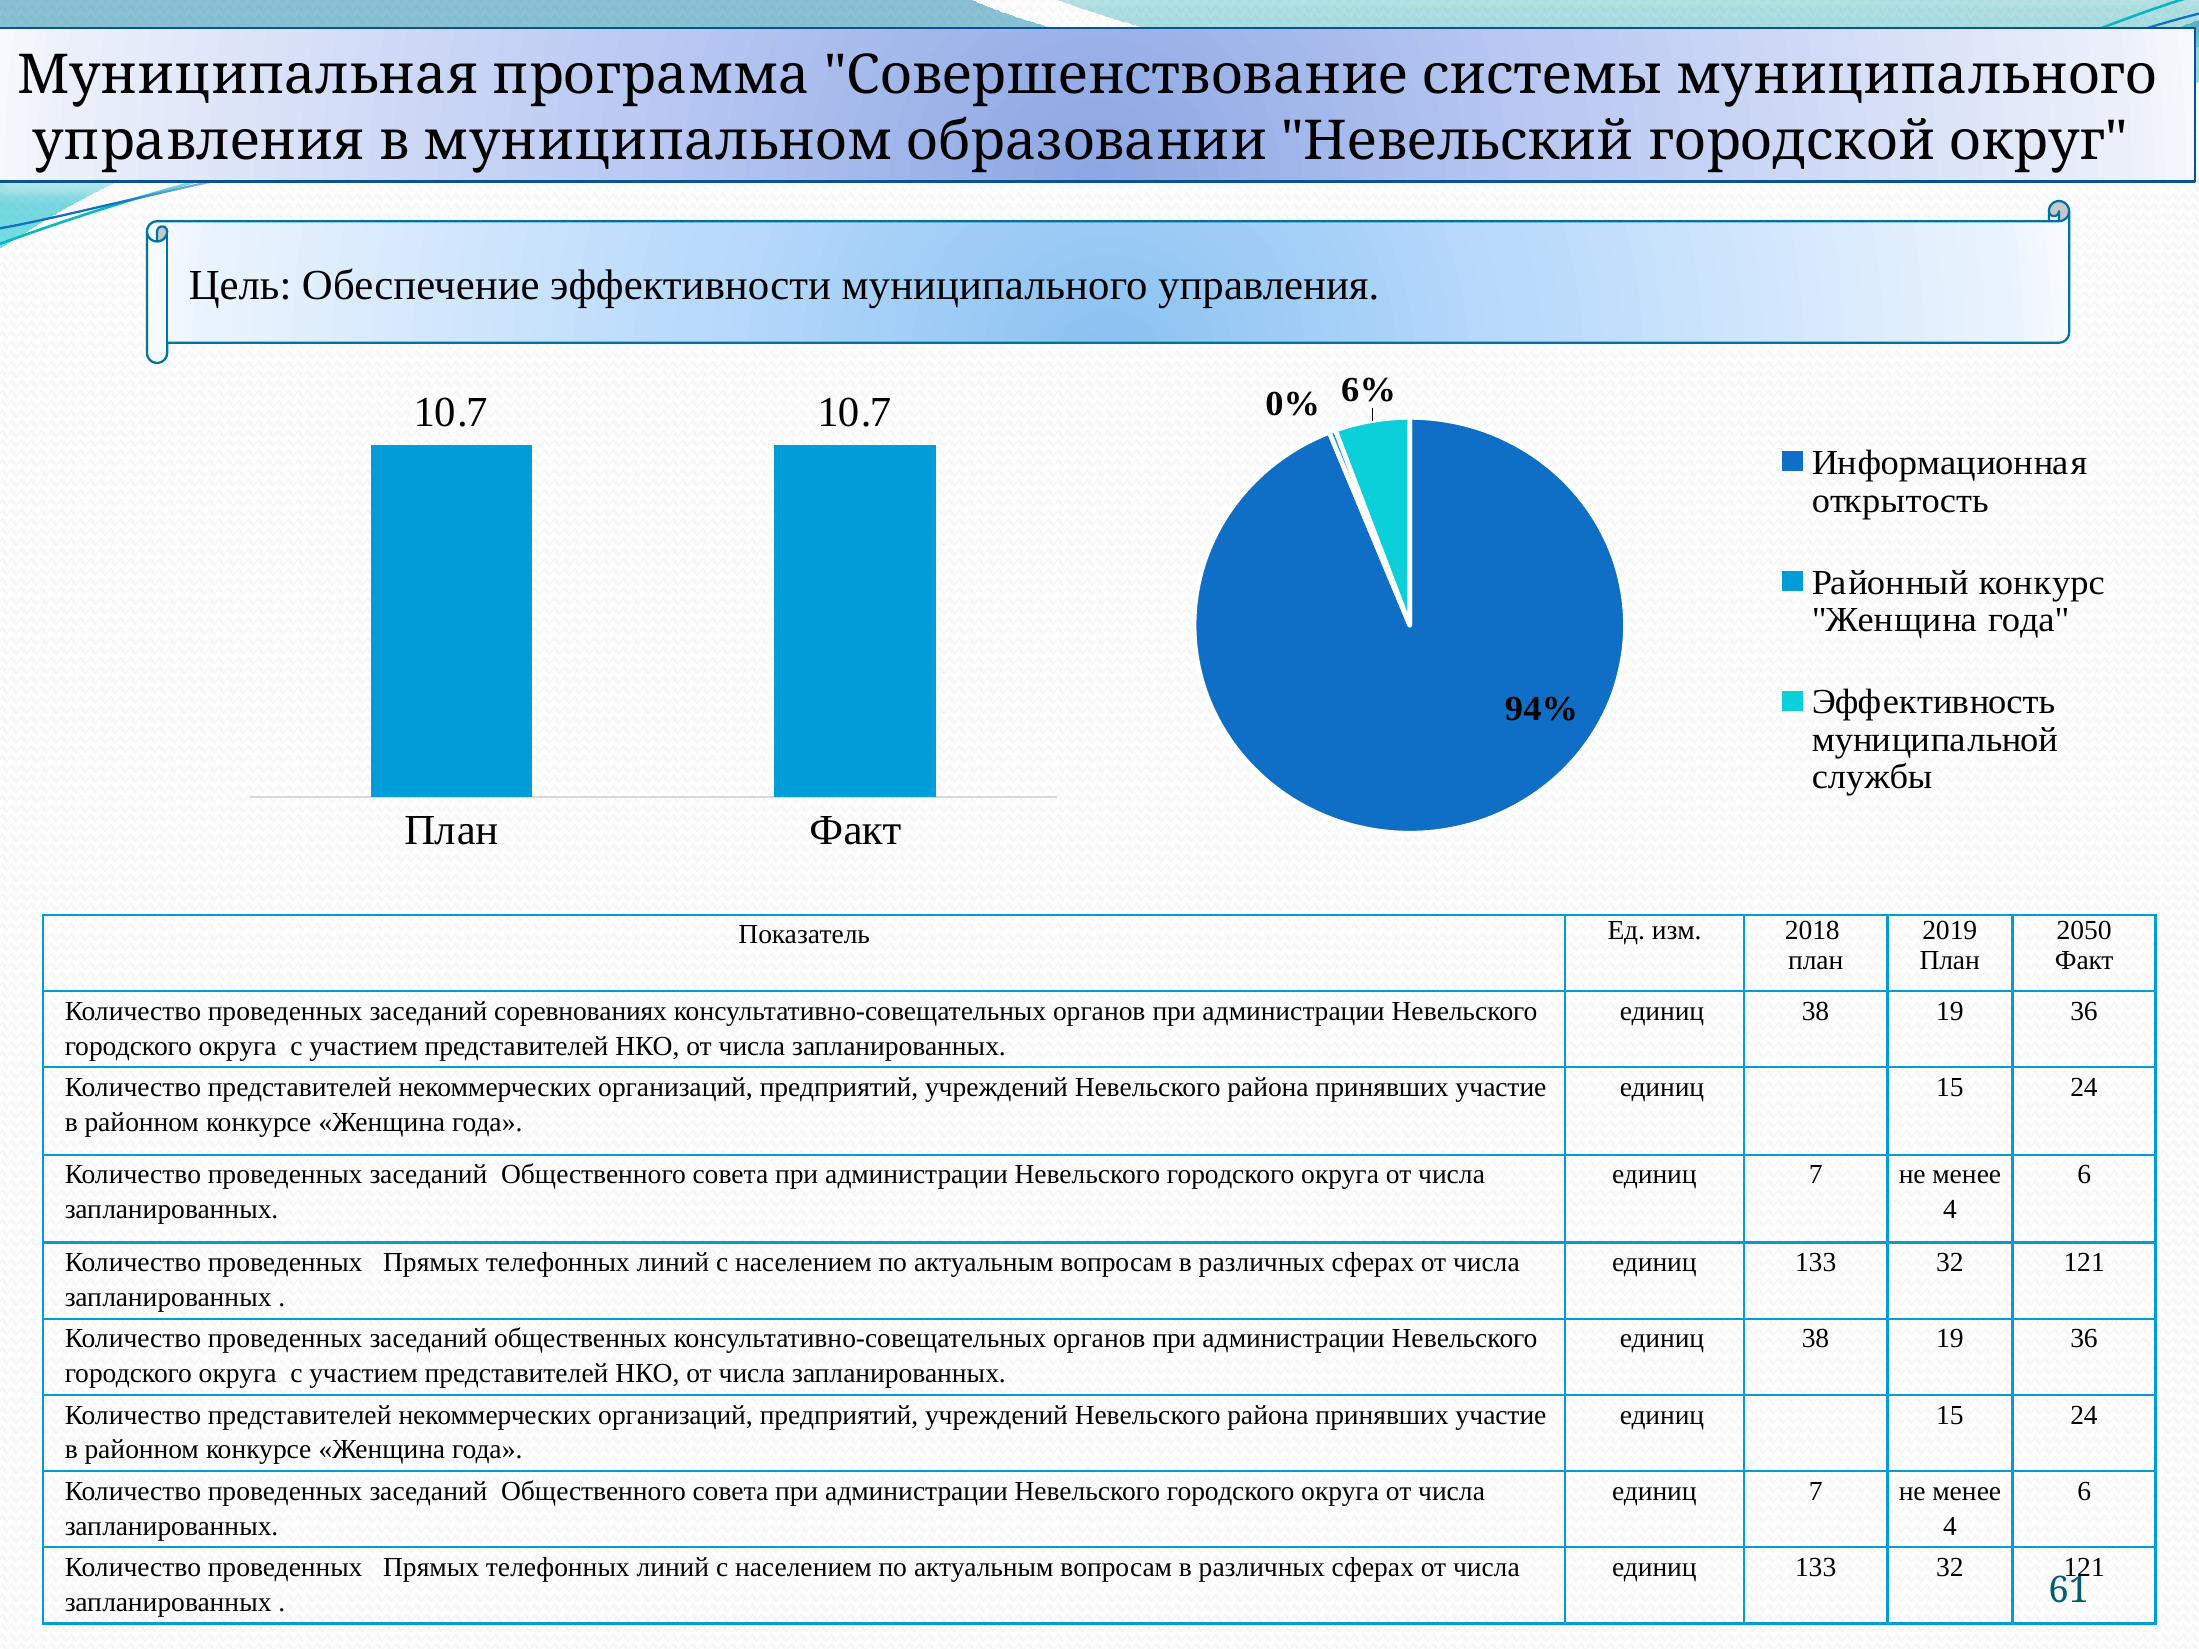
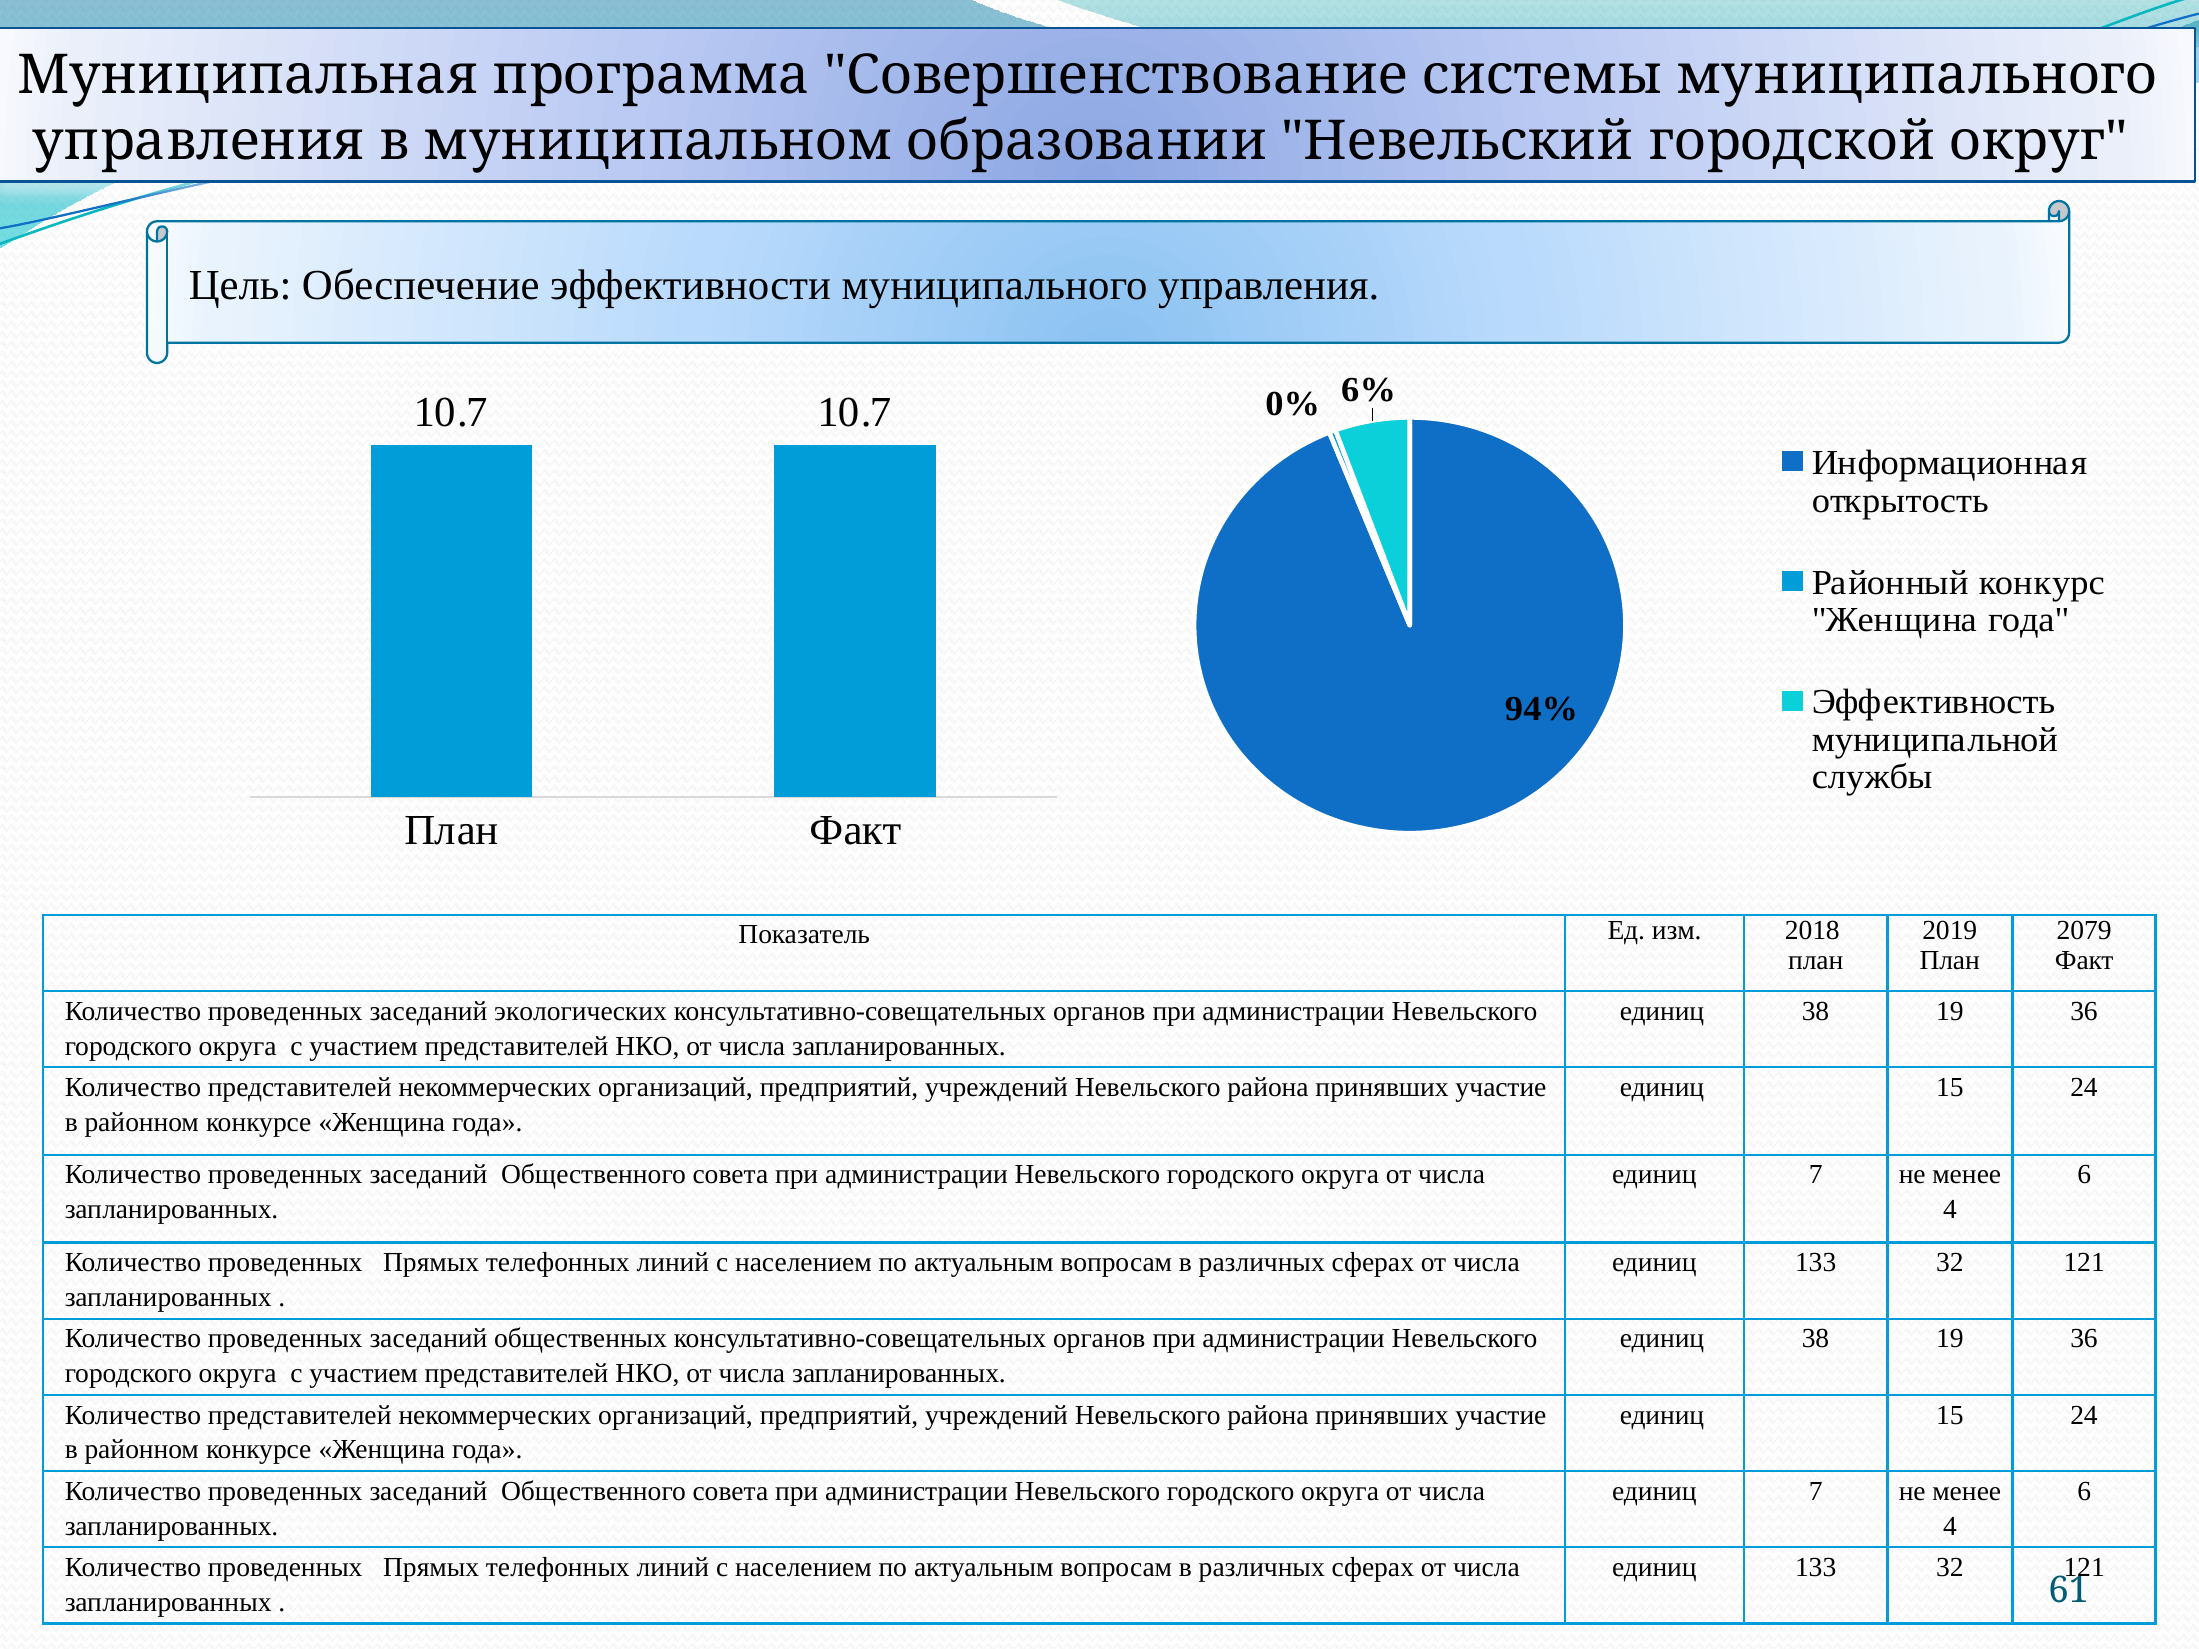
2050: 2050 -> 2079
соревнованиях: соревнованиях -> экологических
